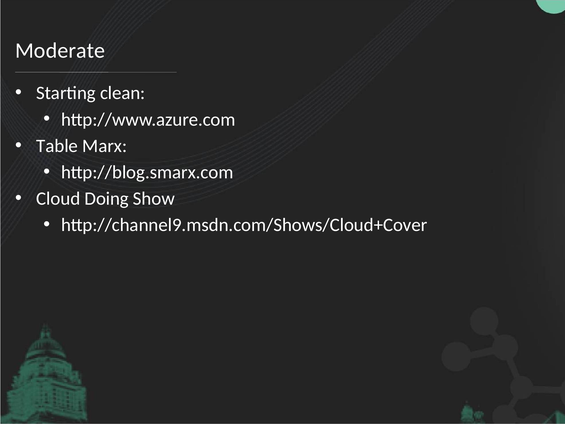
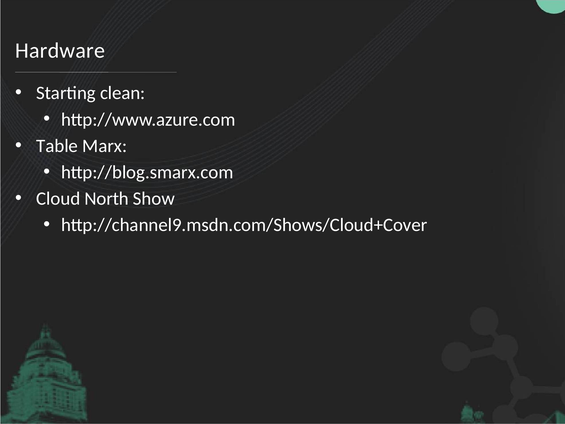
Moderate: Moderate -> Hardware
Doing: Doing -> North
